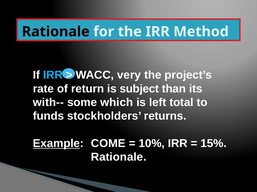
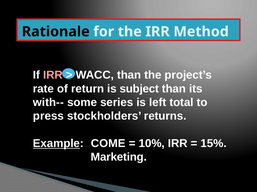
IRR at (53, 75) colour: light blue -> pink
WACC very: very -> than
which: which -> series
funds: funds -> press
Rationale at (119, 158): Rationale -> Marketing
